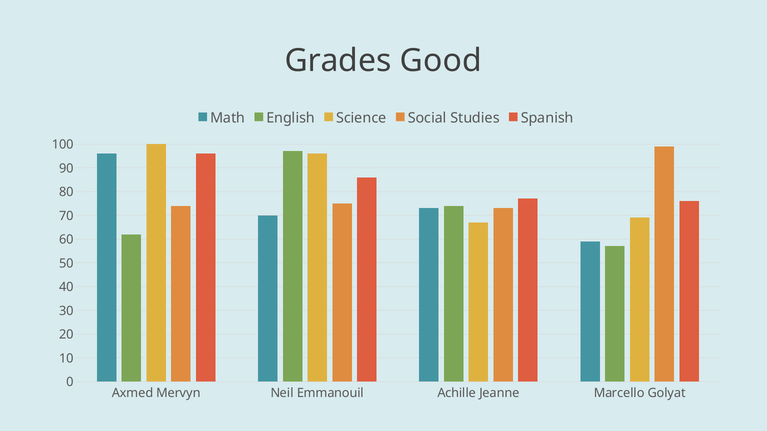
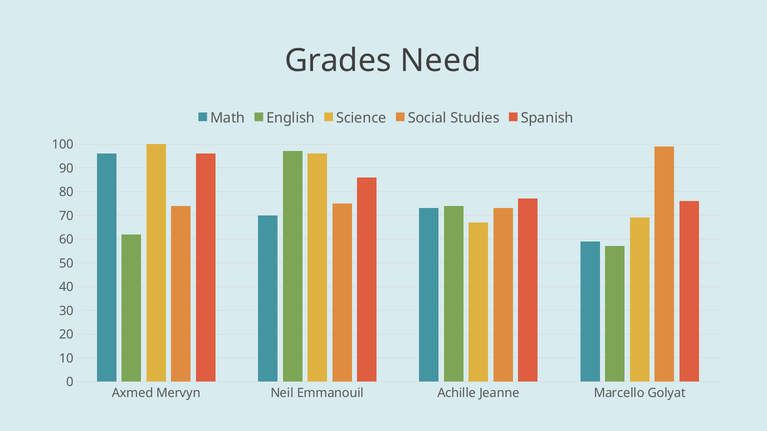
Good: Good -> Need
